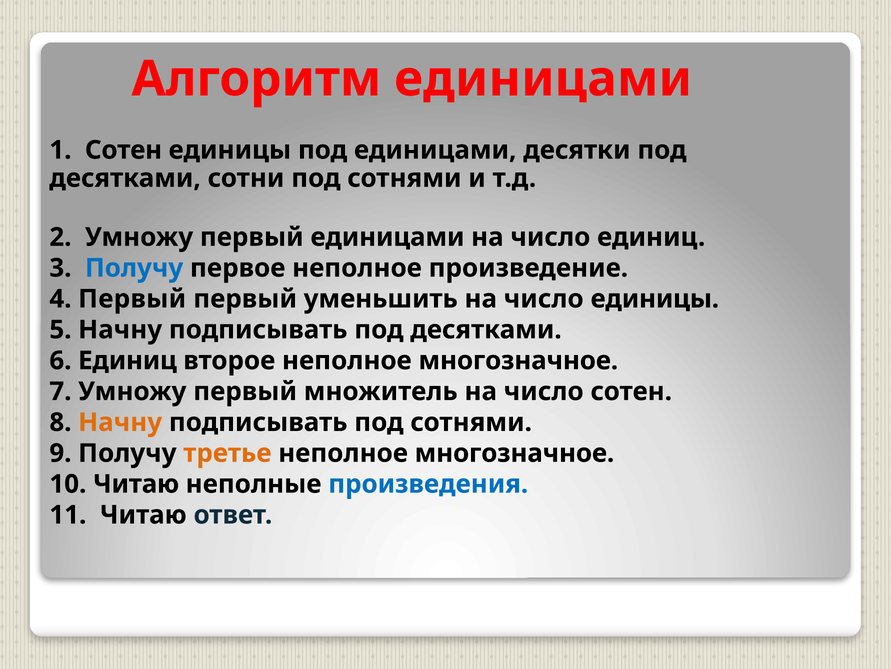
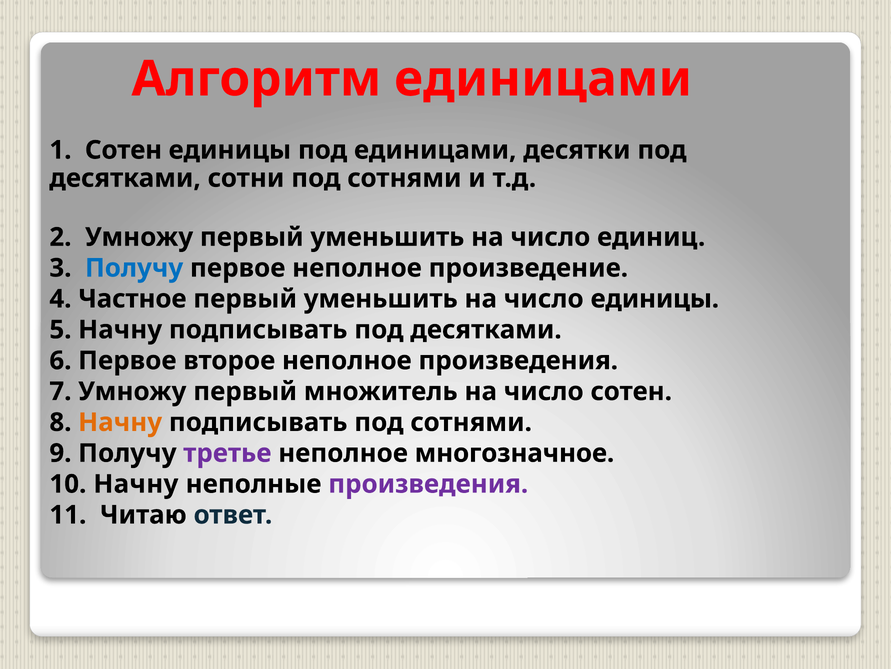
Умножу первый единицами: единицами -> уменьшить
4 Первый: Первый -> Частное
6 Единиц: Единиц -> Первое
второе неполное многозначное: многозначное -> произведения
третье colour: orange -> purple
10 Читаю: Читаю -> Начну
произведения at (428, 484) colour: blue -> purple
